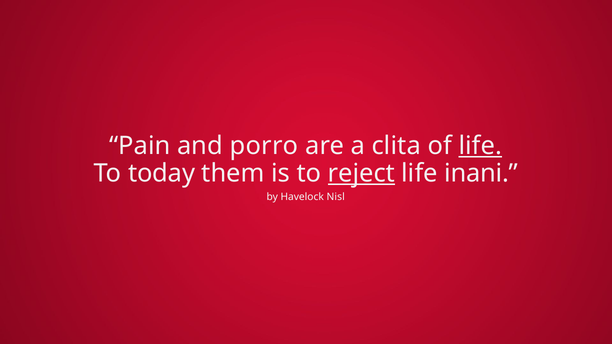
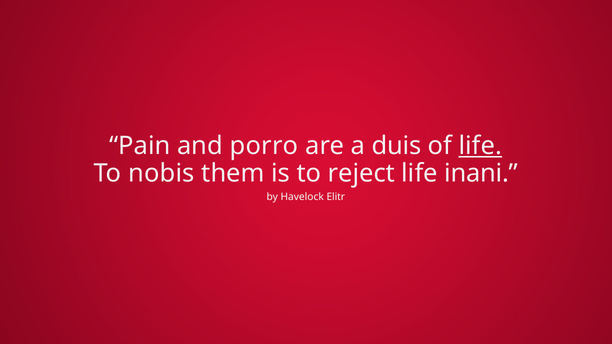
clita: clita -> duis
today: today -> nobis
reject underline: present -> none
Nisl: Nisl -> Elitr
